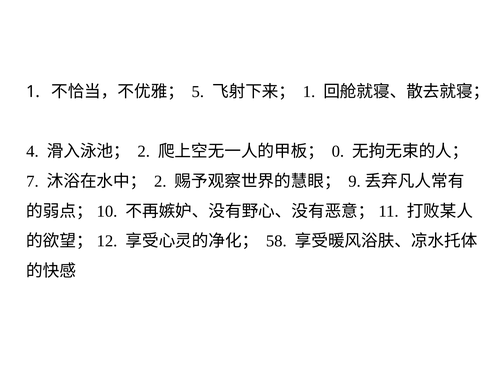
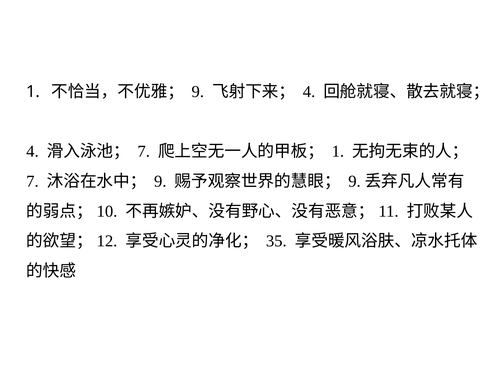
5 at (198, 91): 5 -> 9
1 at (309, 91): 1 -> 4
2 at (144, 151): 2 -> 7
0 at (338, 151): 0 -> 1
2 at (160, 181): 2 -> 9
58: 58 -> 35
